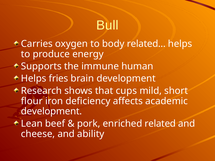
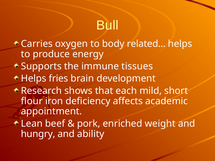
human: human -> tissues
cups: cups -> each
development at (51, 112): development -> appointment
related: related -> weight
cheese: cheese -> hungry
